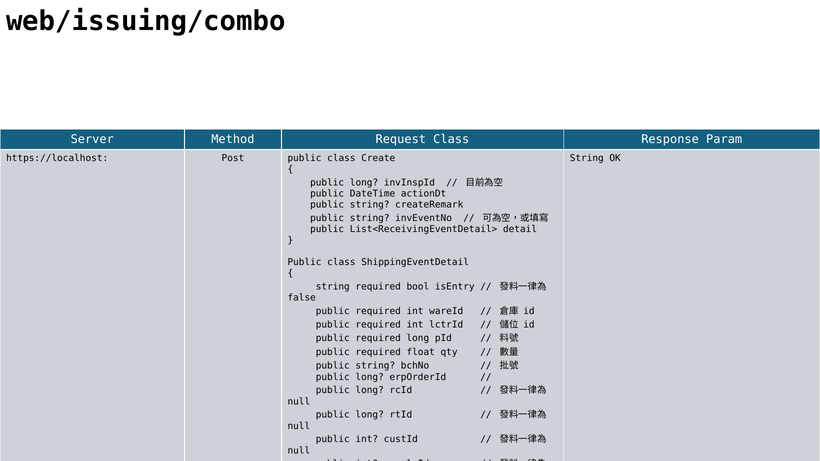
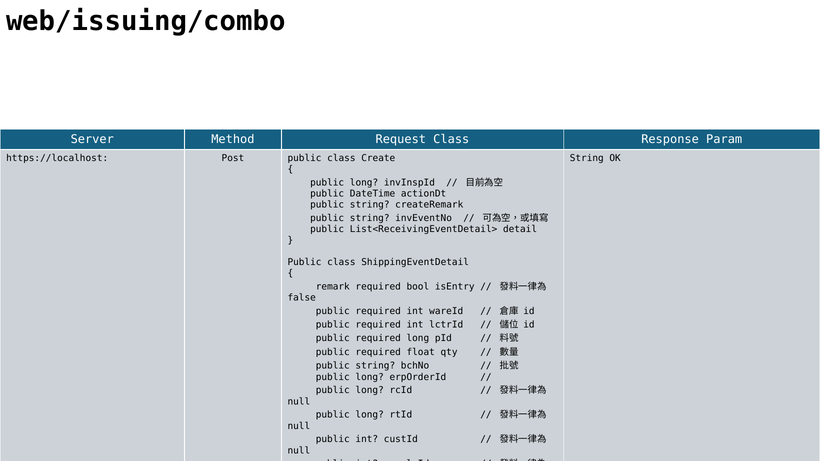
string at (333, 287): string -> remark
